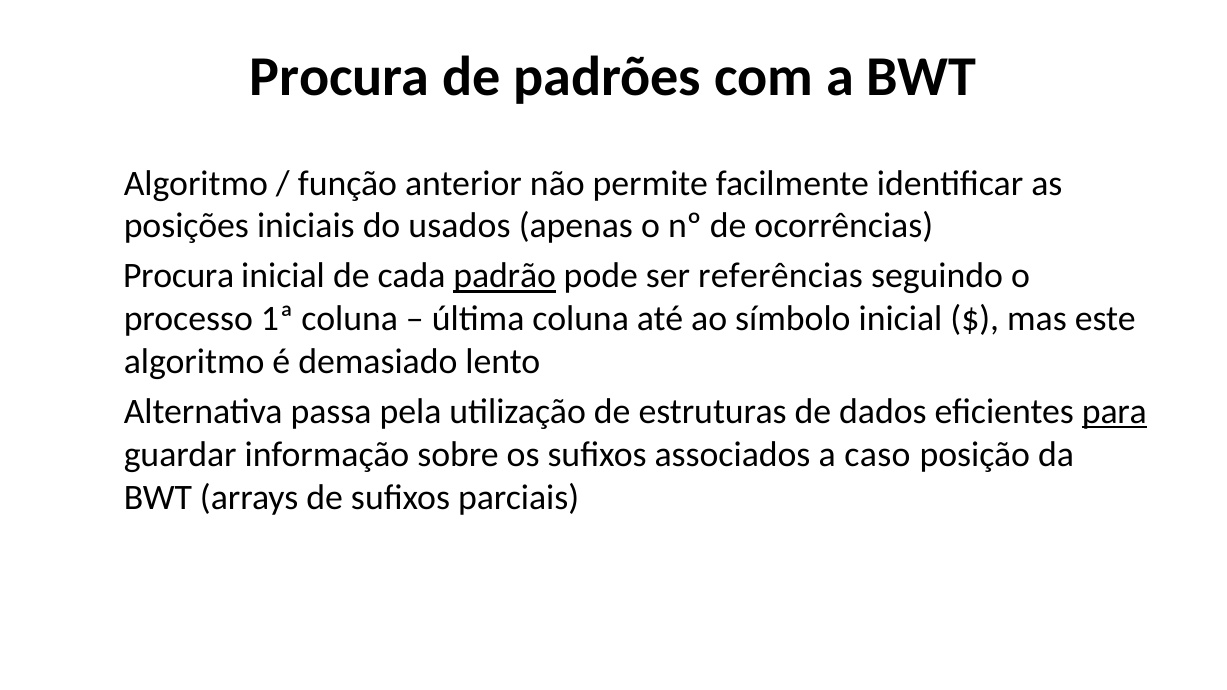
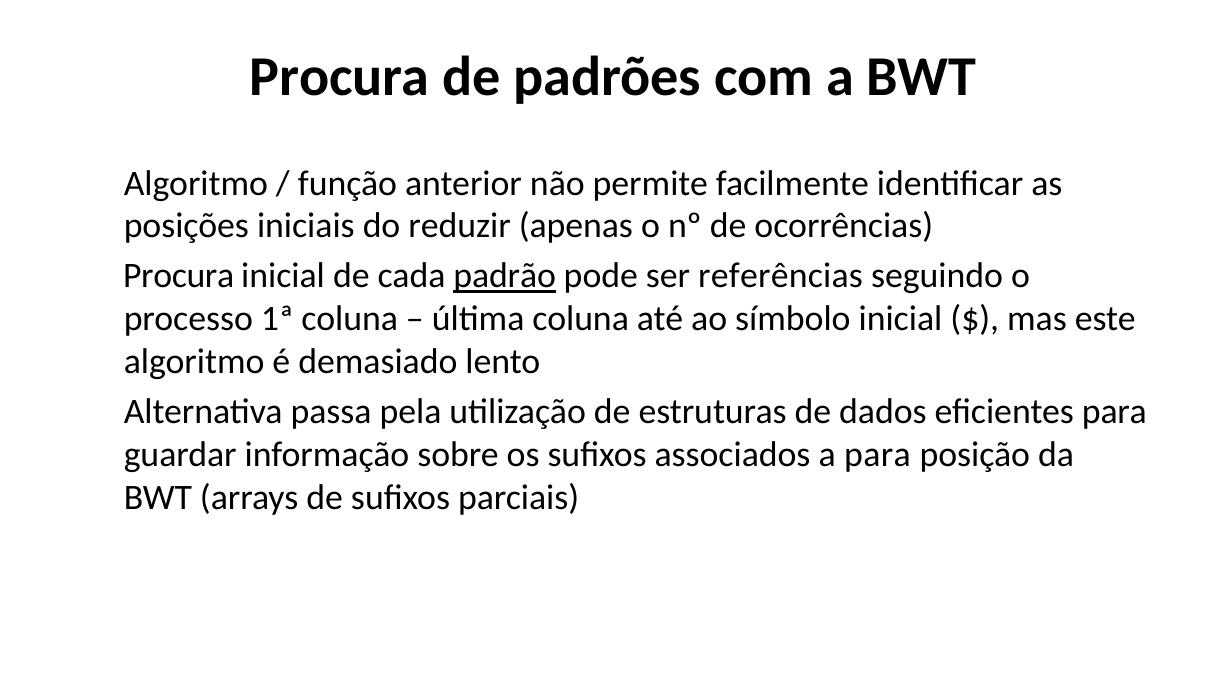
usados: usados -> reduzir
para at (1114, 412) underline: present -> none
a caso: caso -> para
